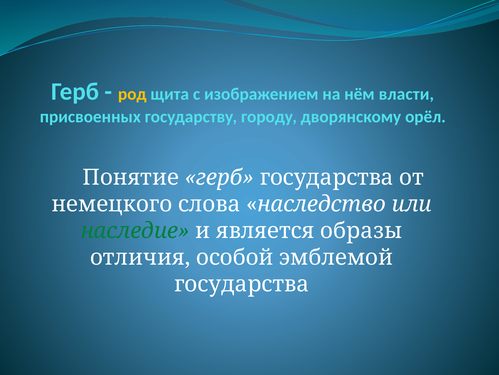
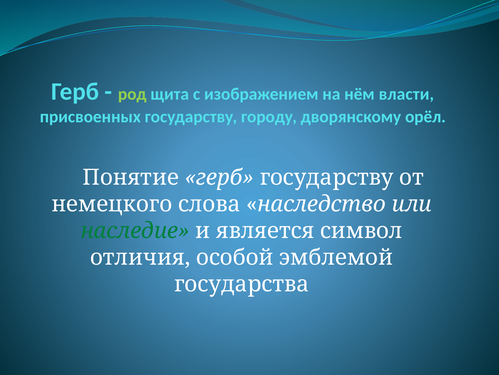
род colour: yellow -> light green
герб государства: государства -> государству
образы: образы -> символ
